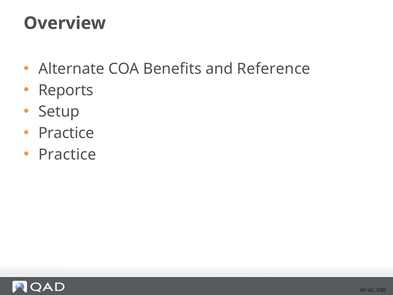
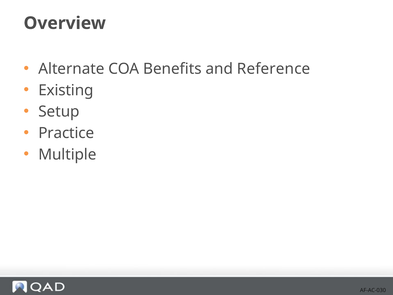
Reports: Reports -> Existing
Practice at (67, 154): Practice -> Multiple
